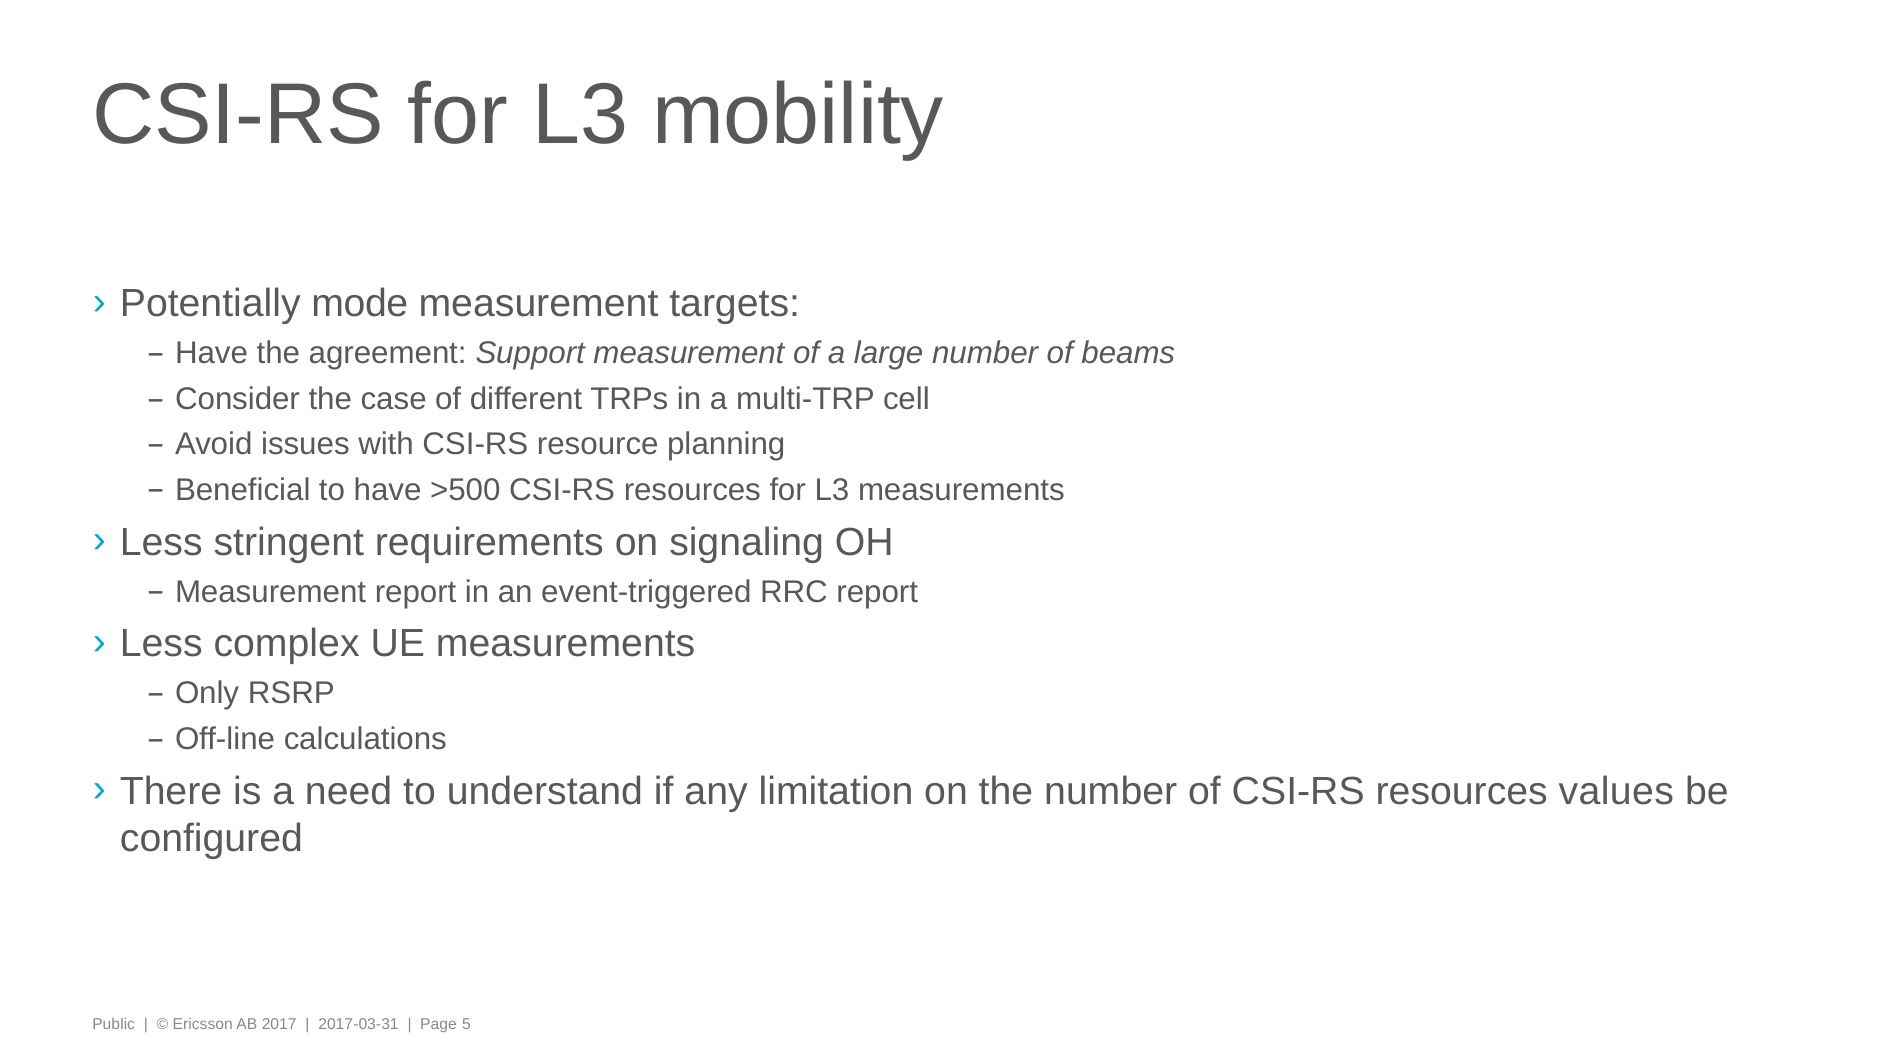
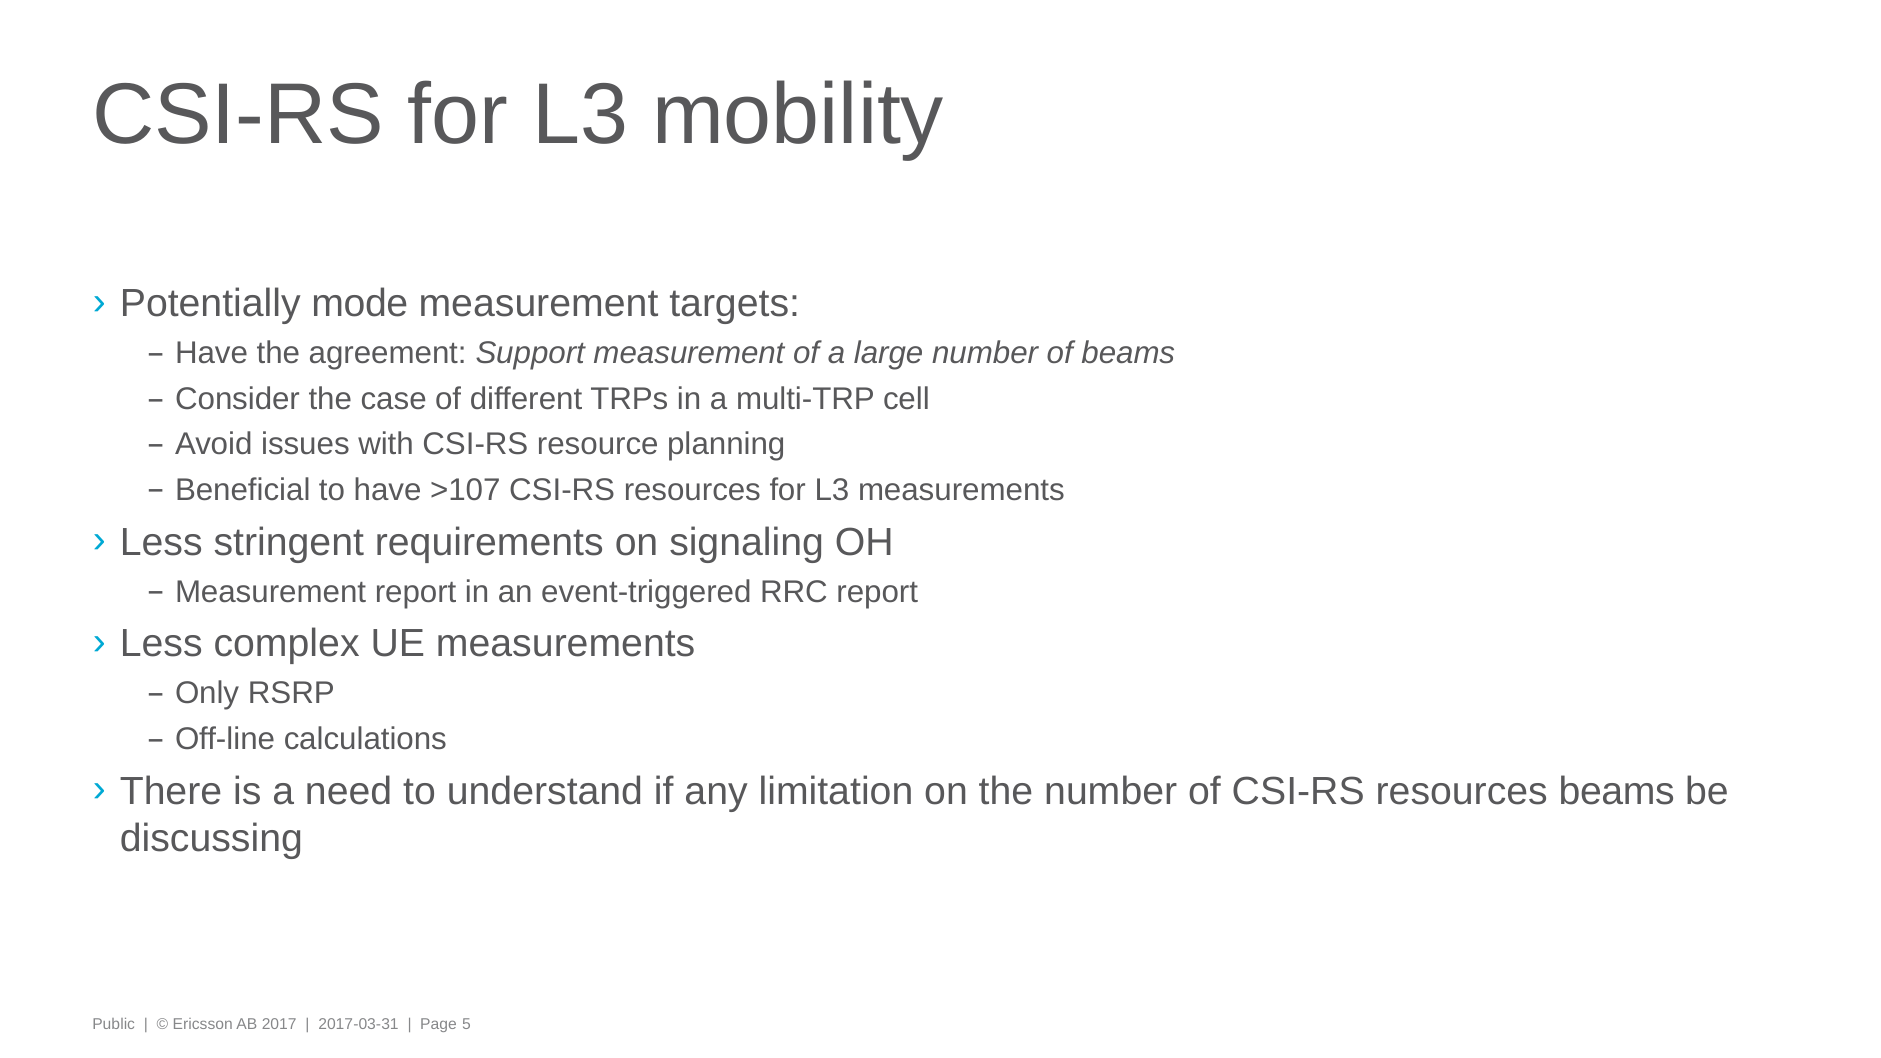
>500: >500 -> >107
resources values: values -> beams
configured: configured -> discussing
